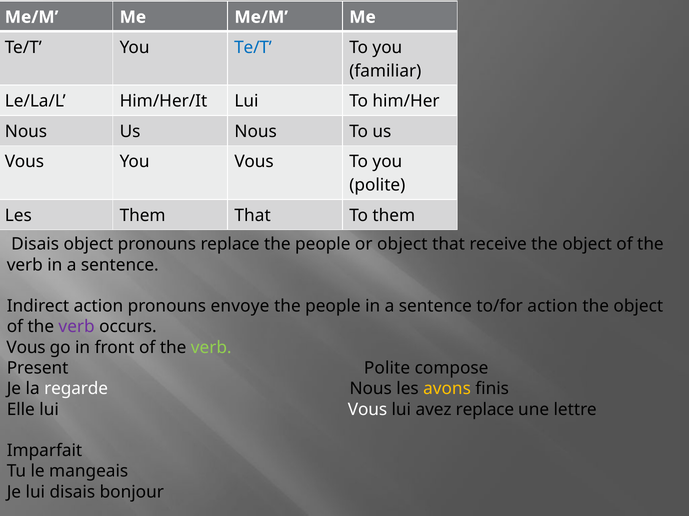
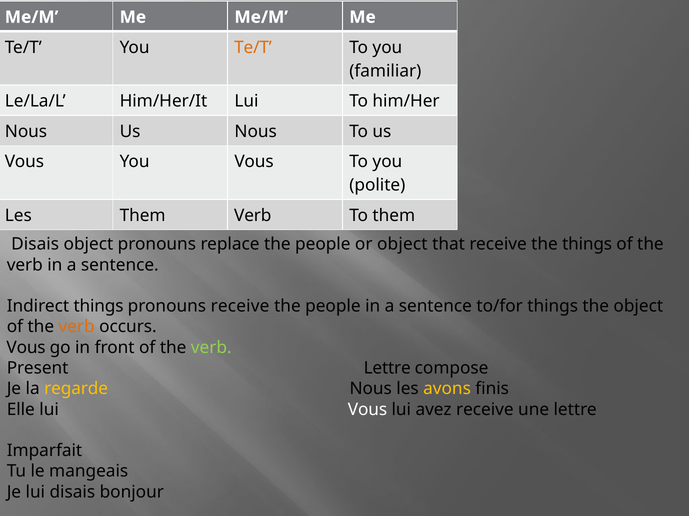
Te/T at (253, 48) colour: blue -> orange
Them That: That -> Verb
receive the object: object -> things
Indirect action: action -> things
pronouns envoye: envoye -> receive
to/for action: action -> things
verb at (77, 327) colour: purple -> orange
Present Polite: Polite -> Lettre
regarde colour: white -> yellow
avez replace: replace -> receive
